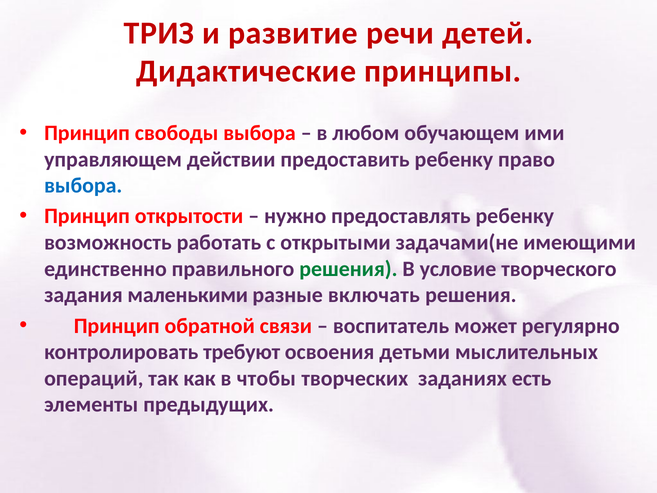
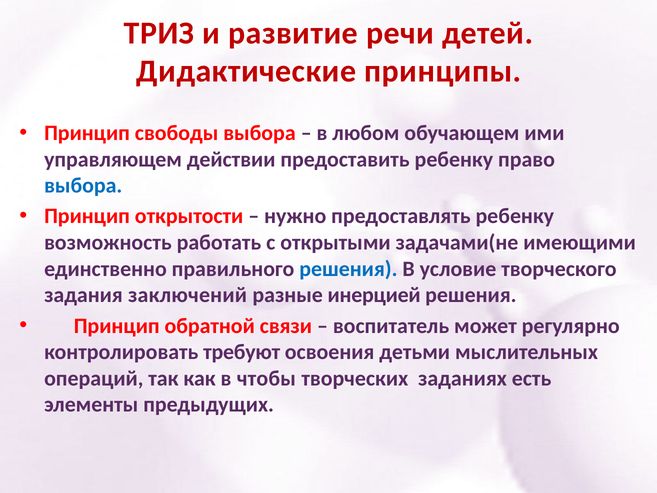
решения at (348, 269) colour: green -> blue
маленькими: маленькими -> заключений
включать: включать -> инерцией
